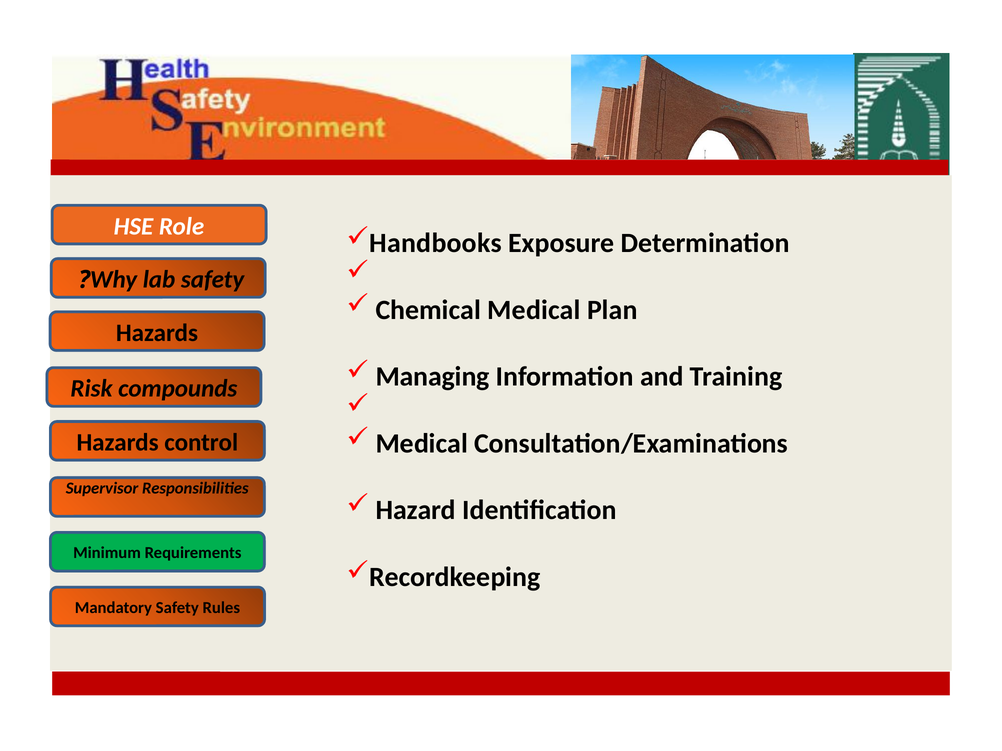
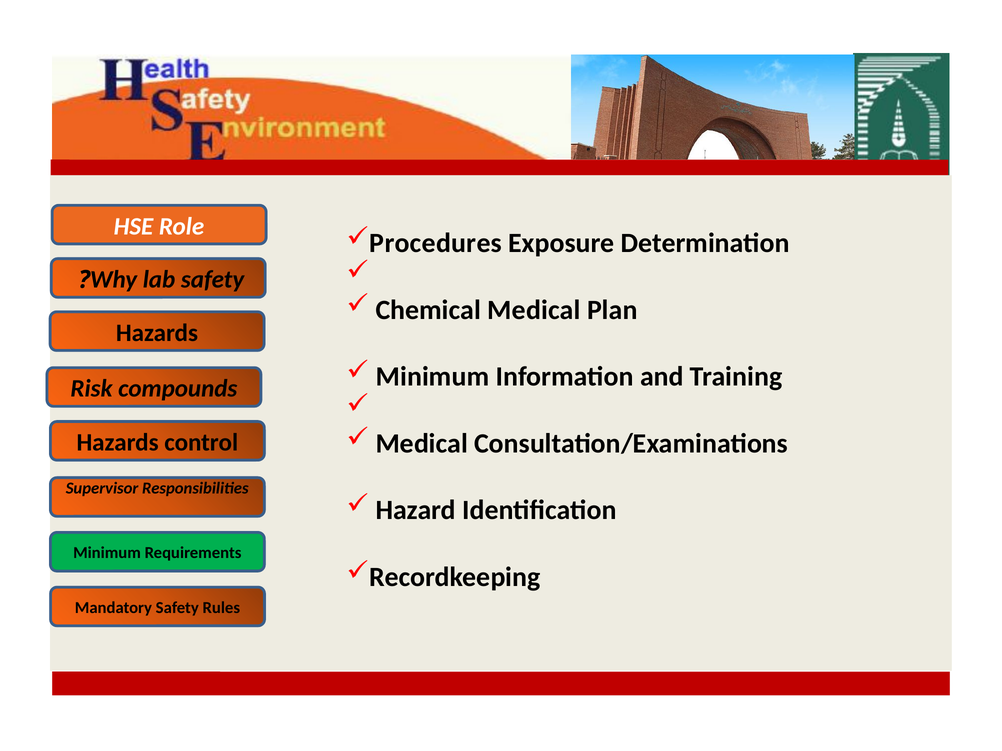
Handbooks: Handbooks -> Procedures
Managing at (433, 377): Managing -> Minimum
